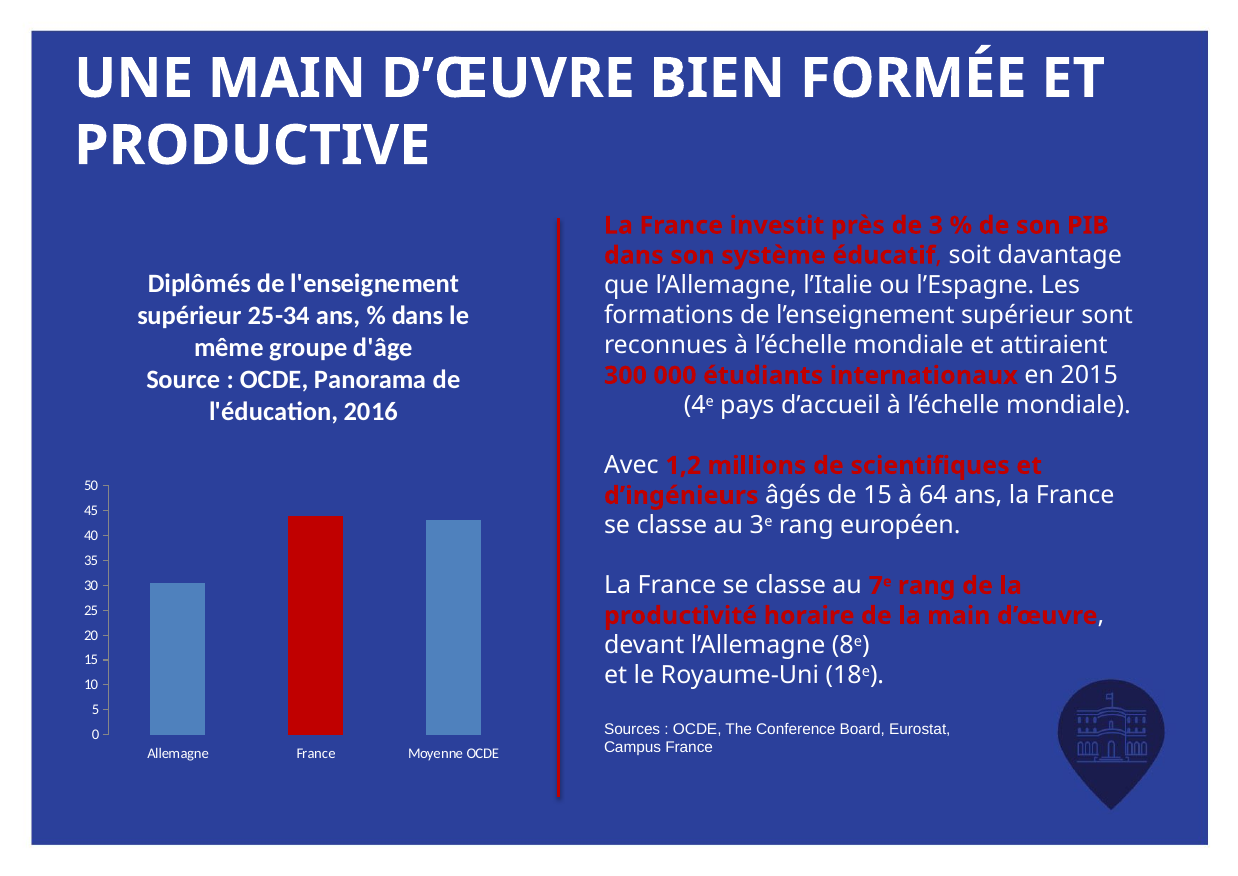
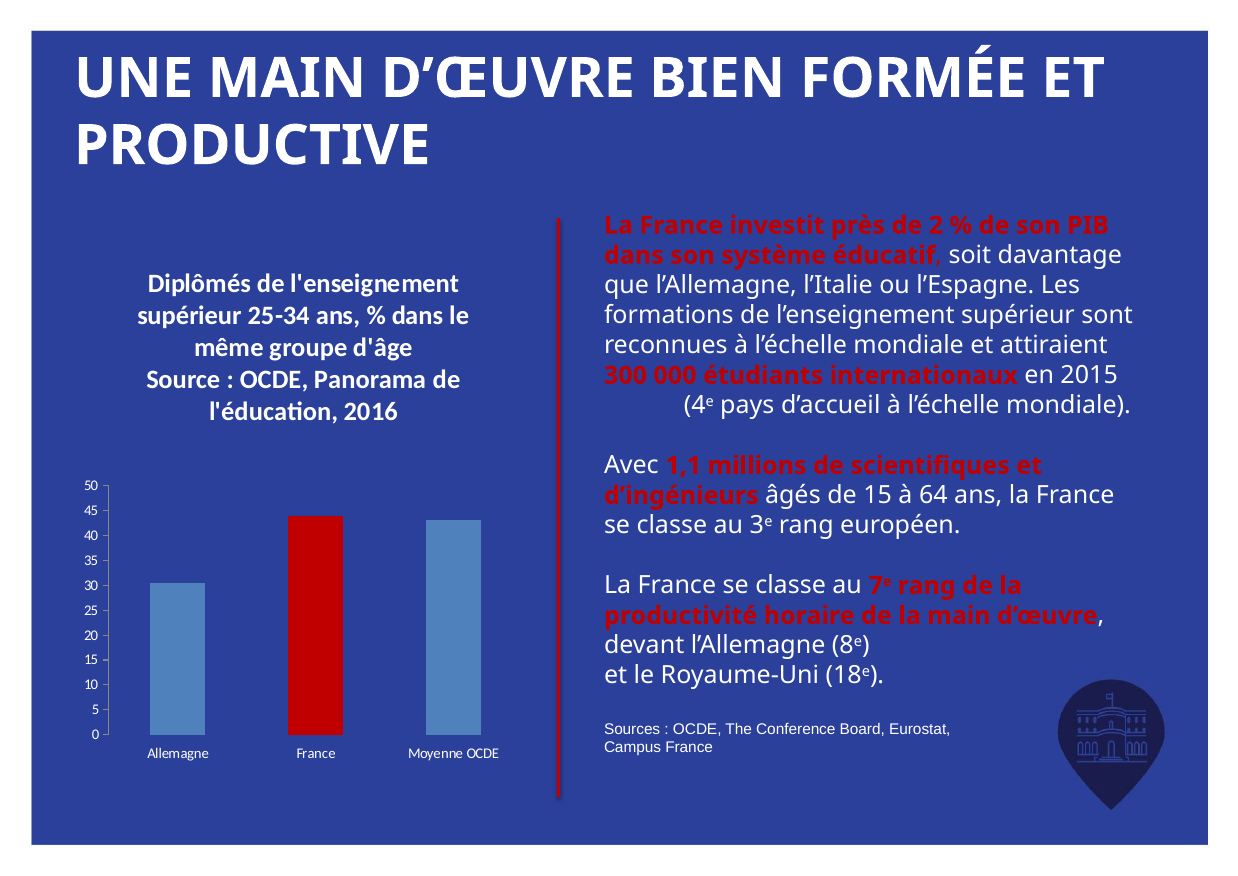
3: 3 -> 2
1,2: 1,2 -> 1,1
